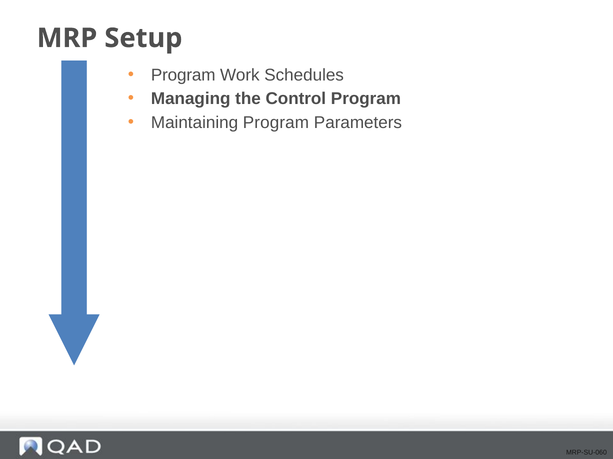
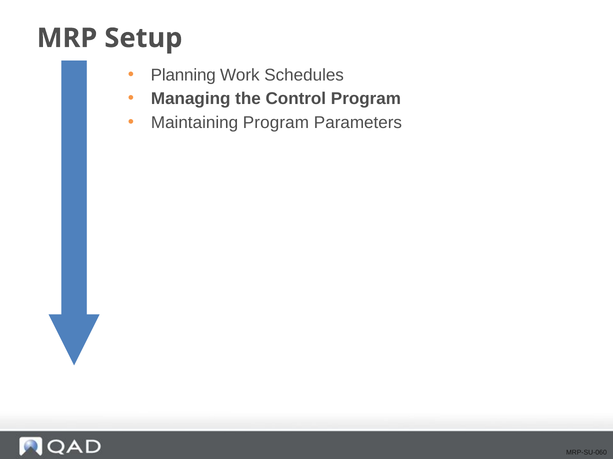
Program at (183, 75): Program -> Planning
